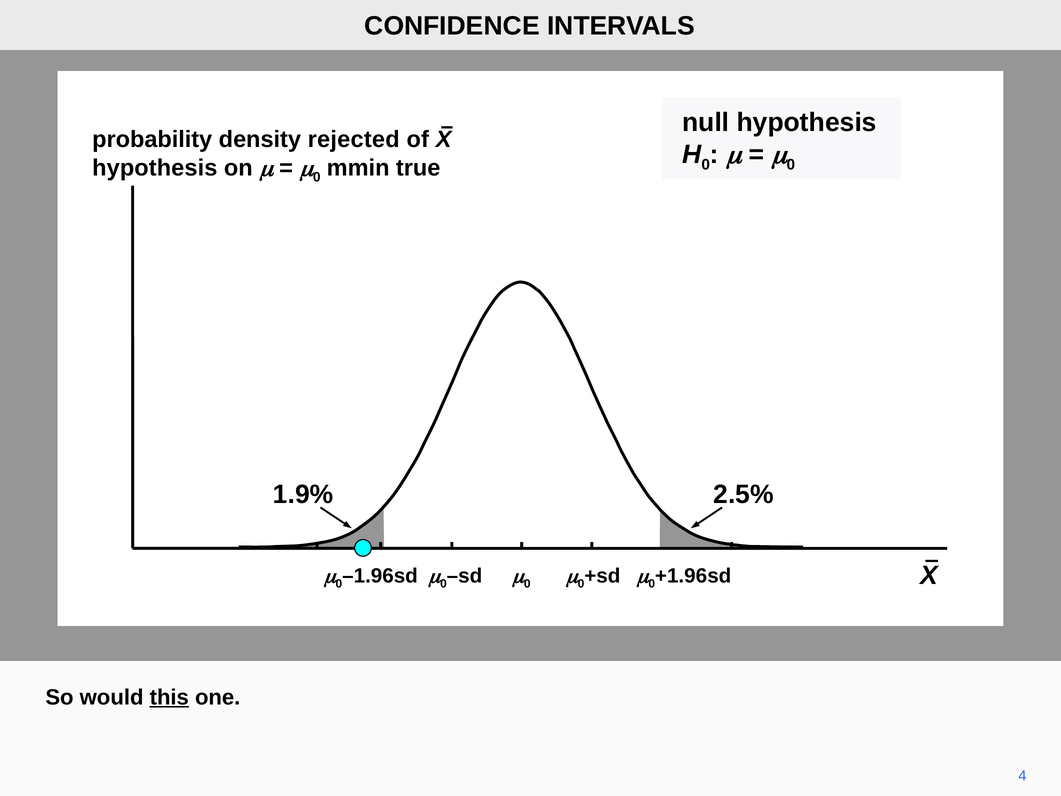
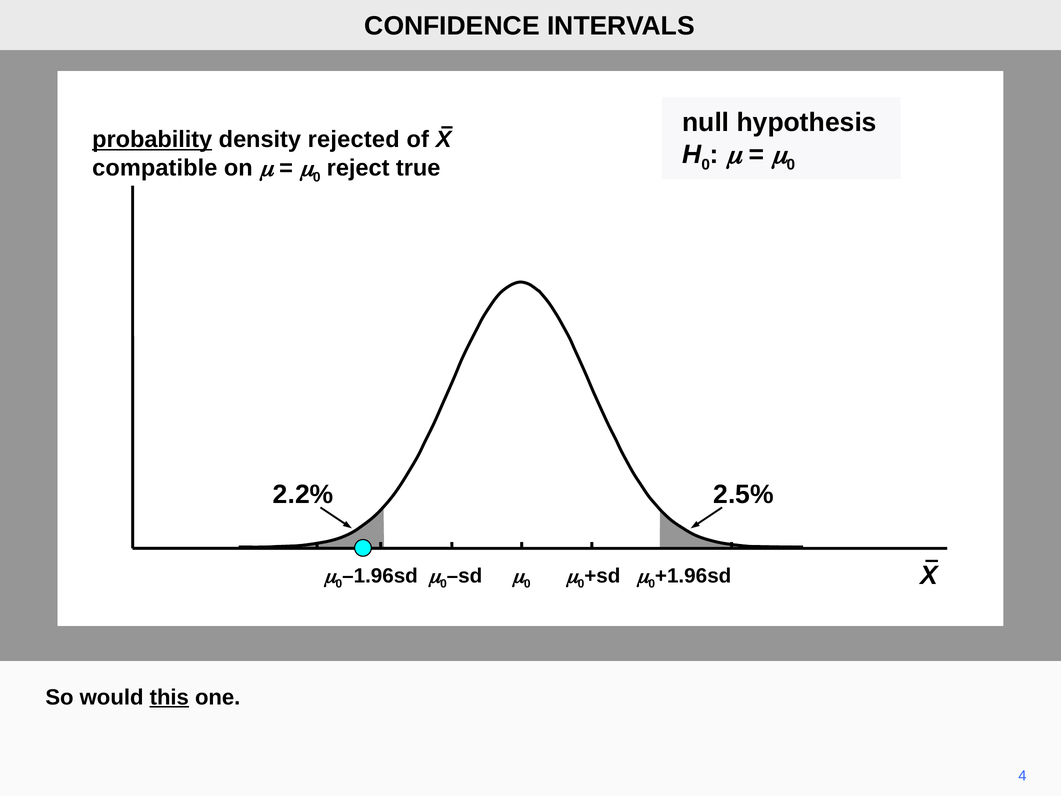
probability underline: none -> present
hypothesis at (155, 168): hypothesis -> compatible
mmin: mmin -> reject
1.9%: 1.9% -> 2.2%
